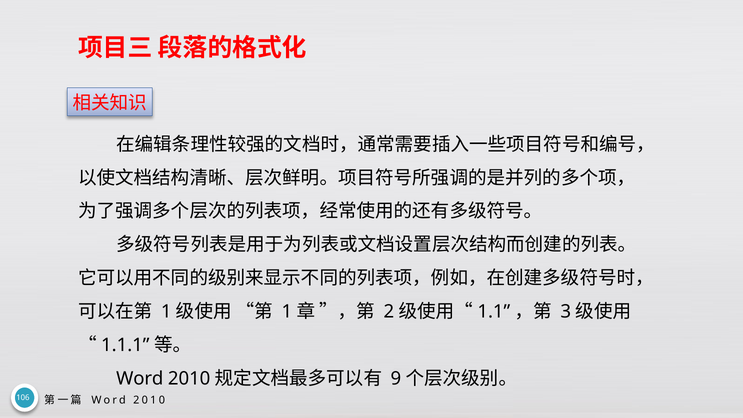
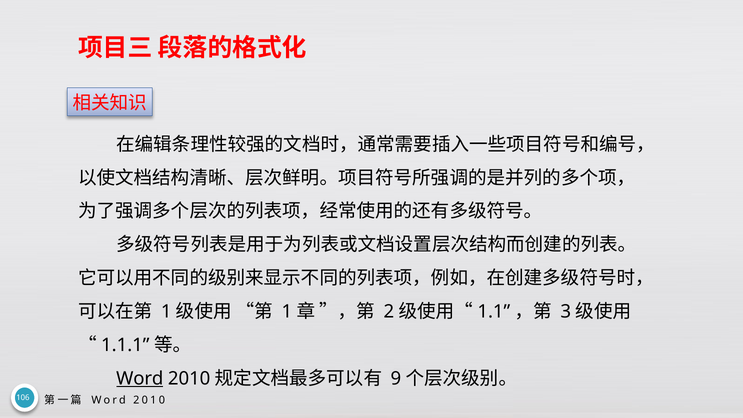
Word at (140, 378) underline: none -> present
